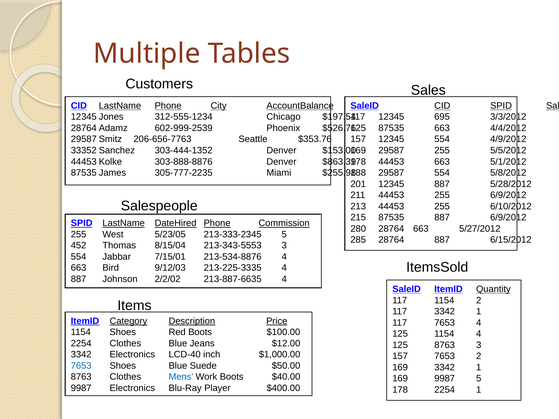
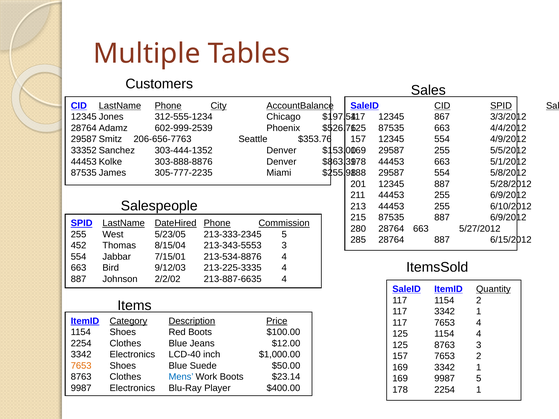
695: 695 -> 867
7653 at (81, 366) colour: blue -> orange
$40.00: $40.00 -> $23.14
